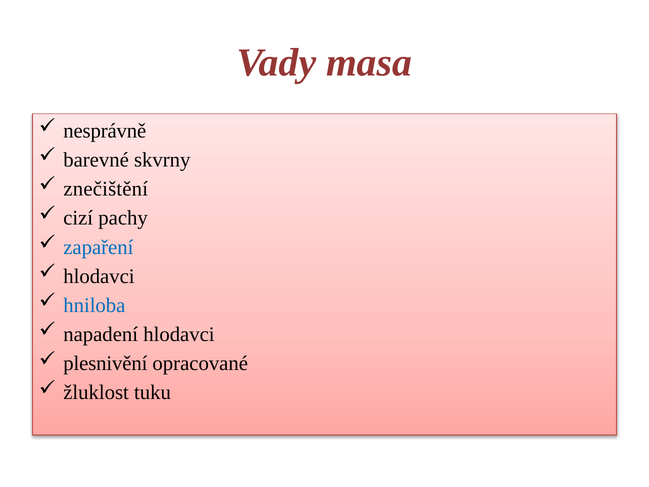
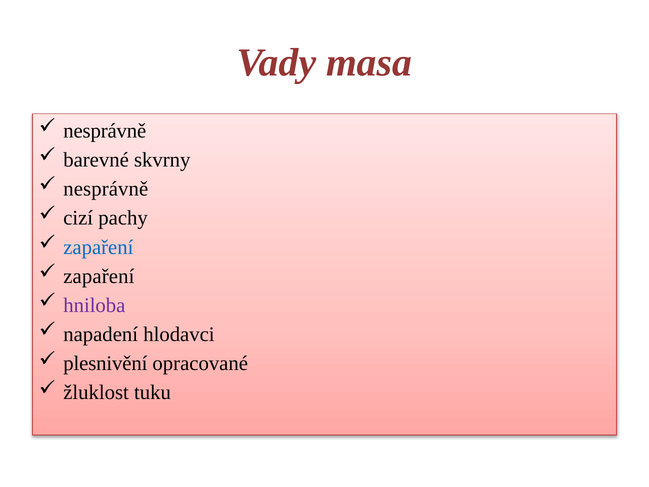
znečištění at (106, 189): znečištění -> nesprávně
hlodavci at (99, 276): hlodavci -> zapaření
hniloba colour: blue -> purple
